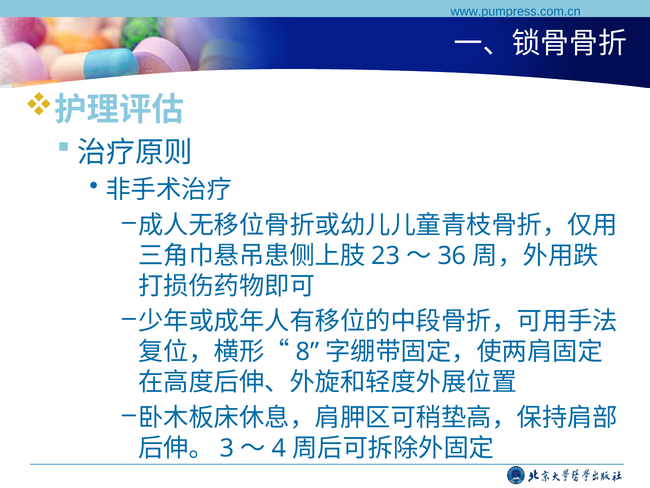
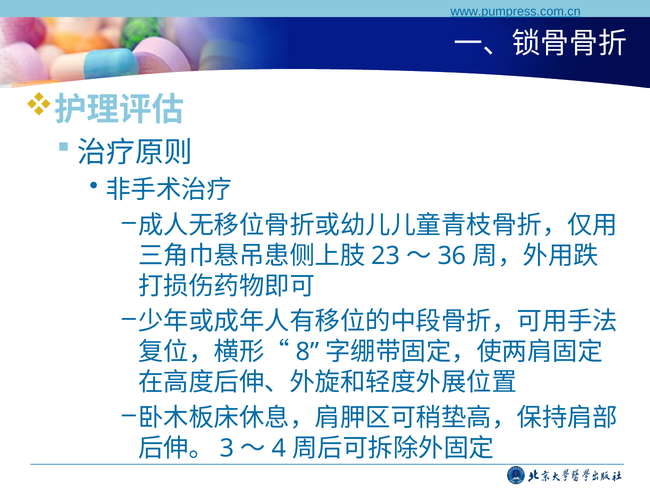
www.pumpress.com.cn underline: none -> present
